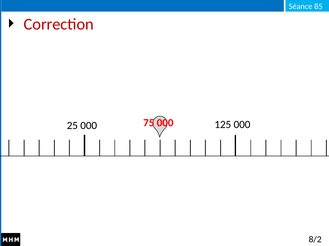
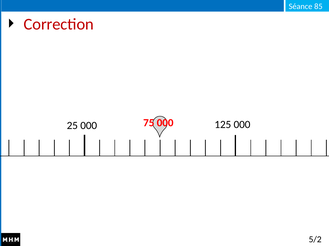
8/2: 8/2 -> 5/2
